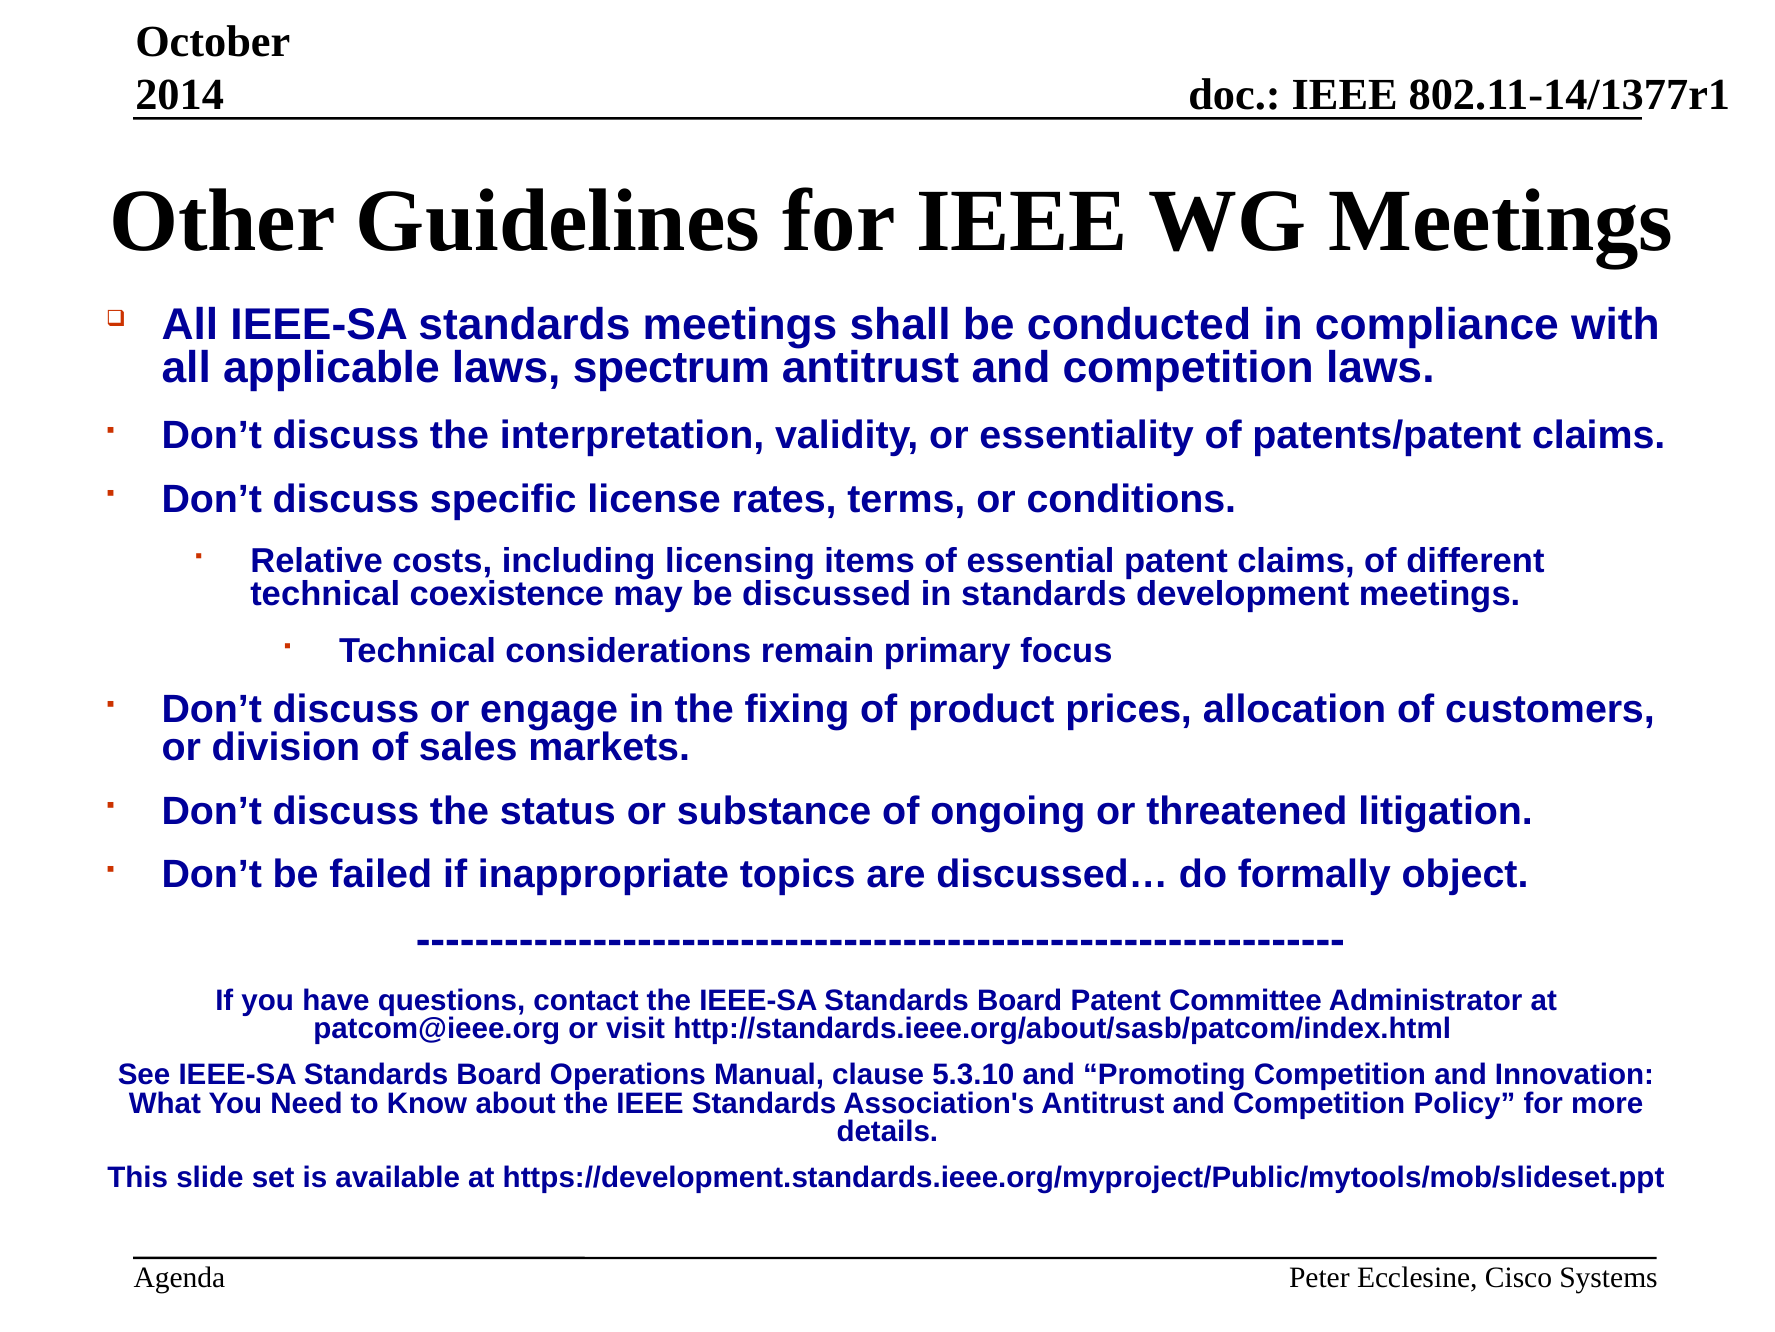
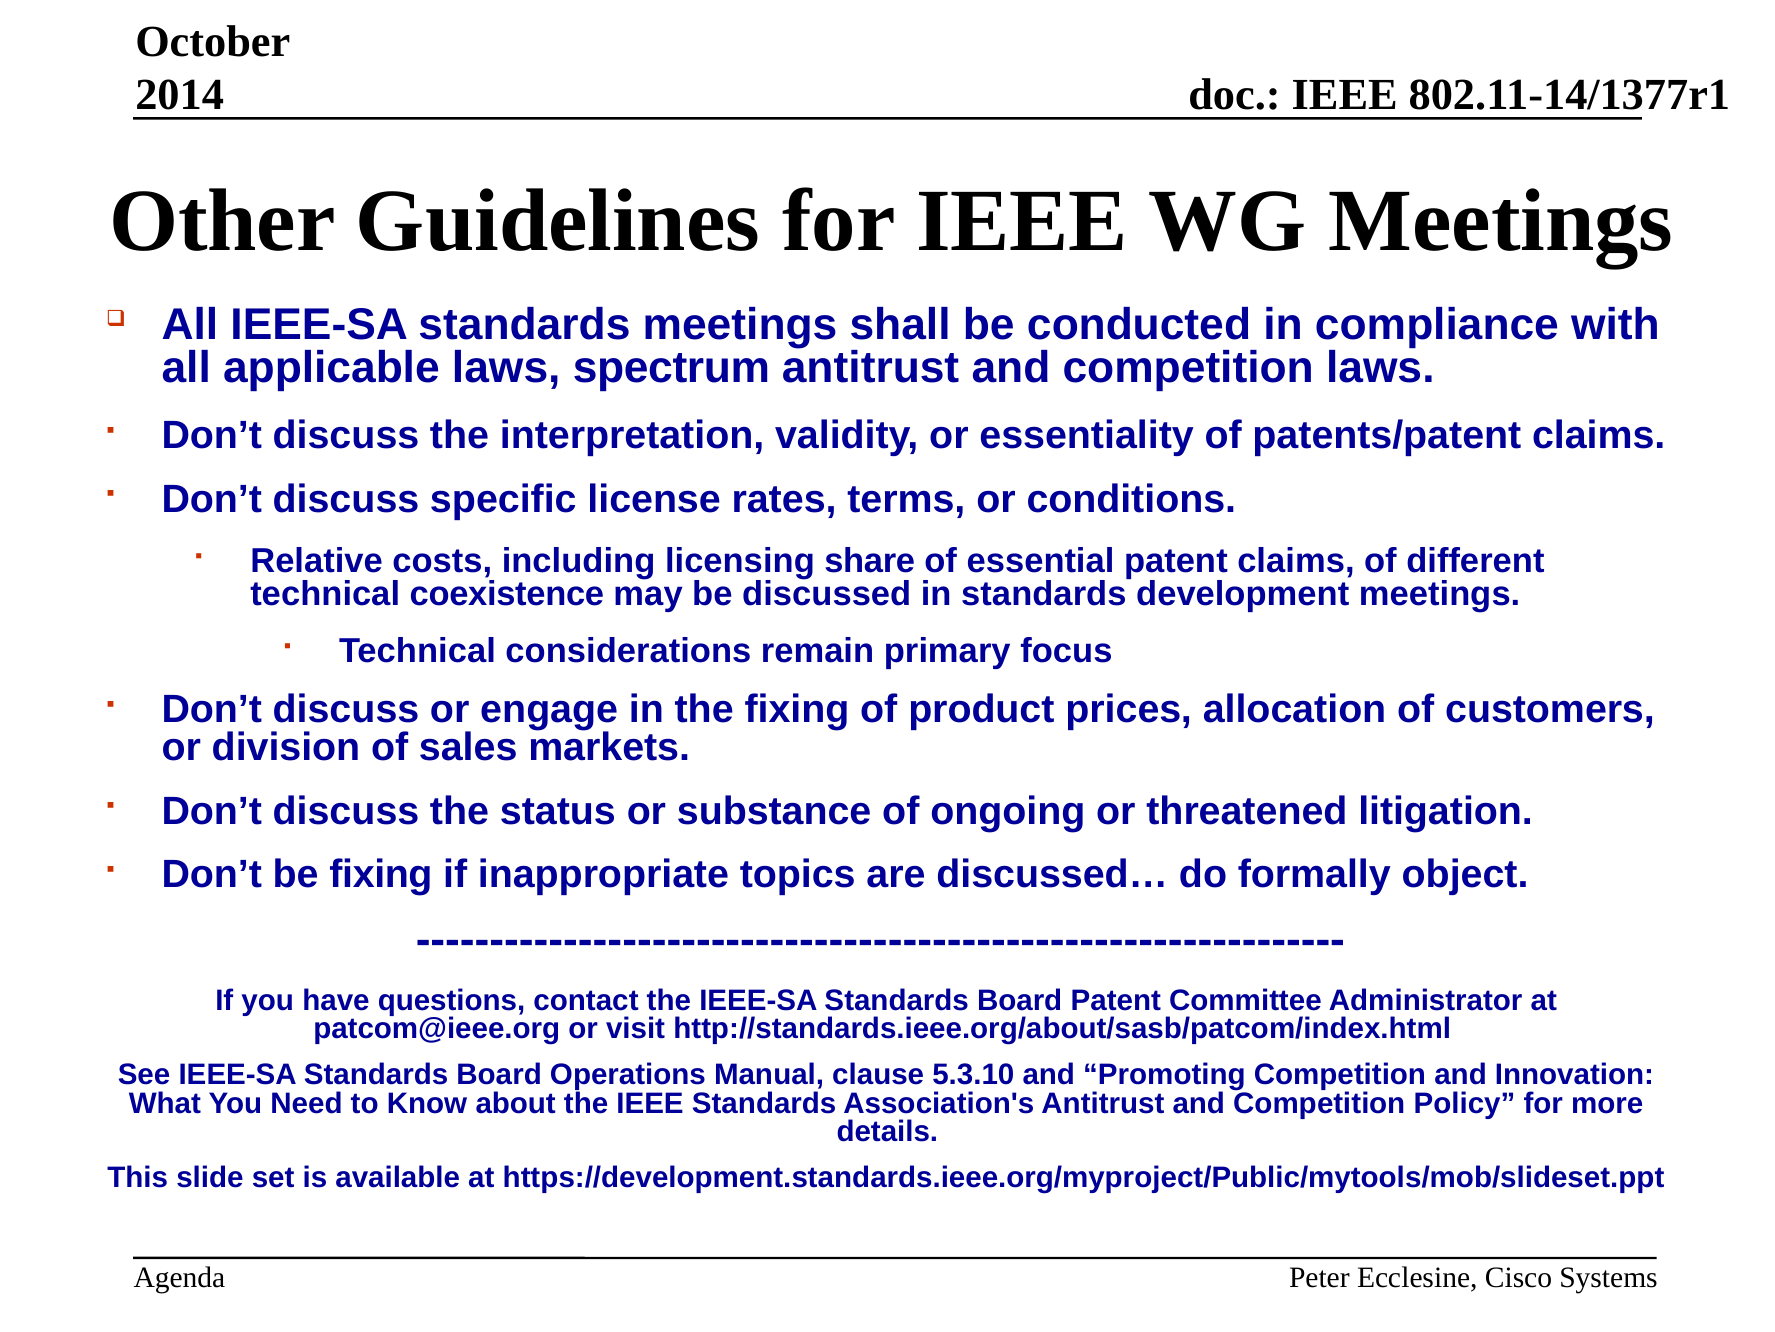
items: items -> share
be failed: failed -> fixing
